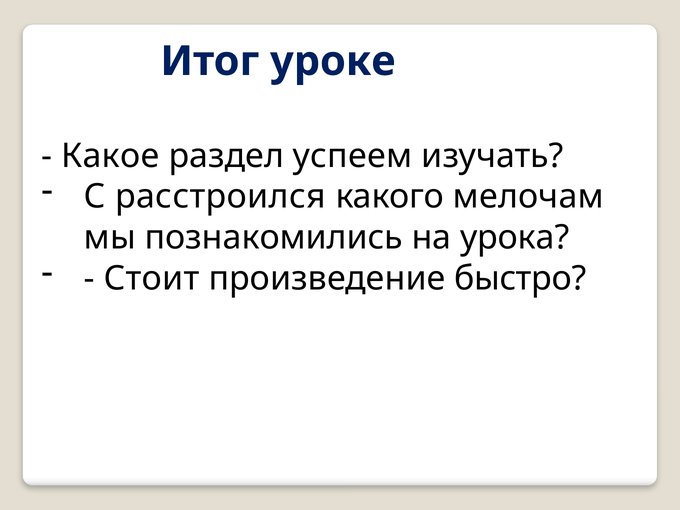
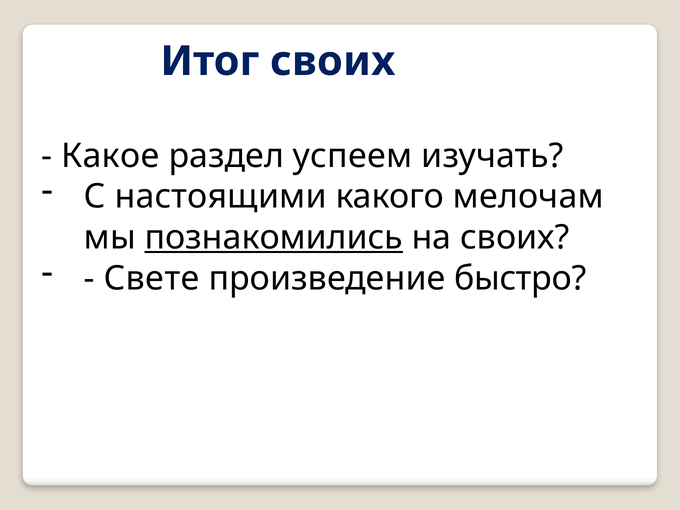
Итог уроке: уроке -> своих
расстроился: расстроился -> настоящими
познакомились underline: none -> present
на урока: урока -> своих
Стоит: Стоит -> Свете
